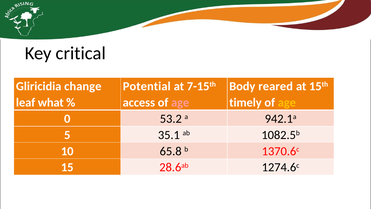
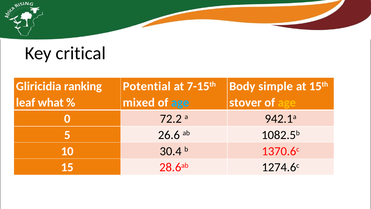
change: change -> ranking
reared: reared -> simple
access: access -> mixed
age at (180, 102) colour: pink -> light blue
timely: timely -> stover
53.2: 53.2 -> 72.2
35.1: 35.1 -> 26.6
65.8: 65.8 -> 30.4
